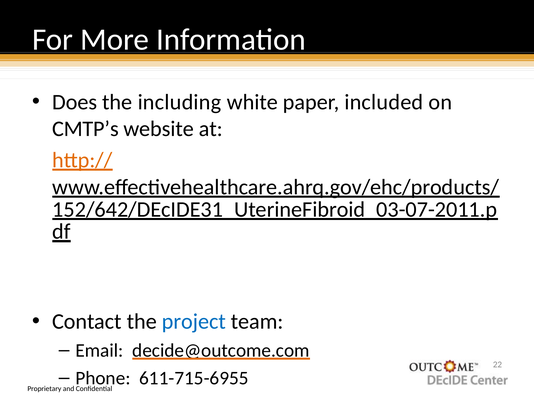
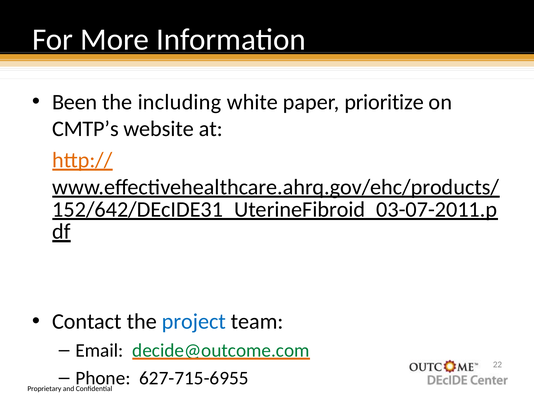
Does: Does -> Been
included: included -> prioritize
decide@outcome.com colour: black -> green
611-715-6955: 611-715-6955 -> 627-715-6955
